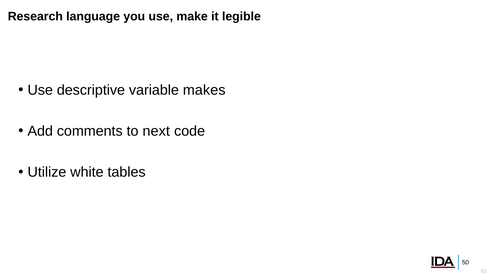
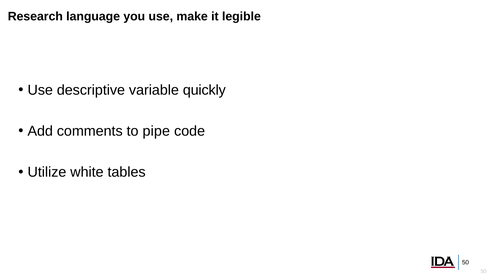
makes: makes -> quickly
next: next -> pipe
